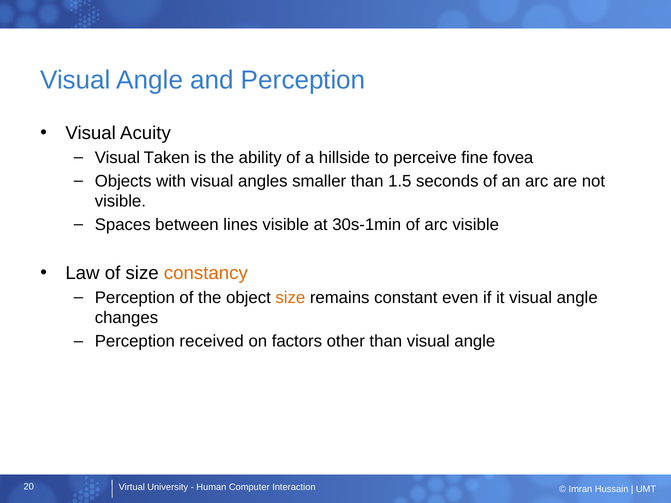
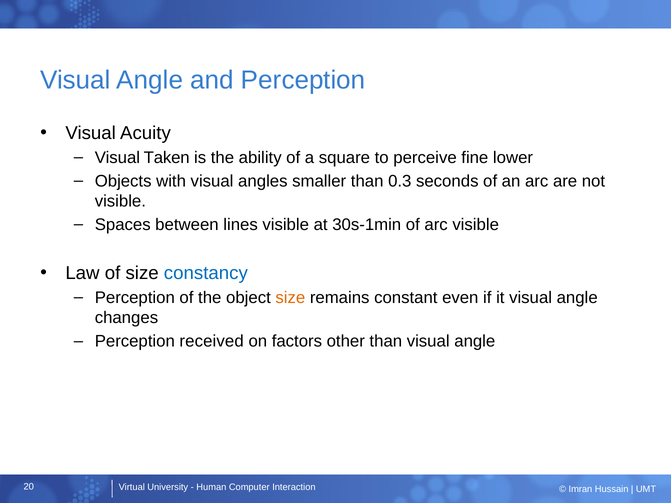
hillside: hillside -> square
fovea: fovea -> lower
1.5: 1.5 -> 0.3
constancy colour: orange -> blue
